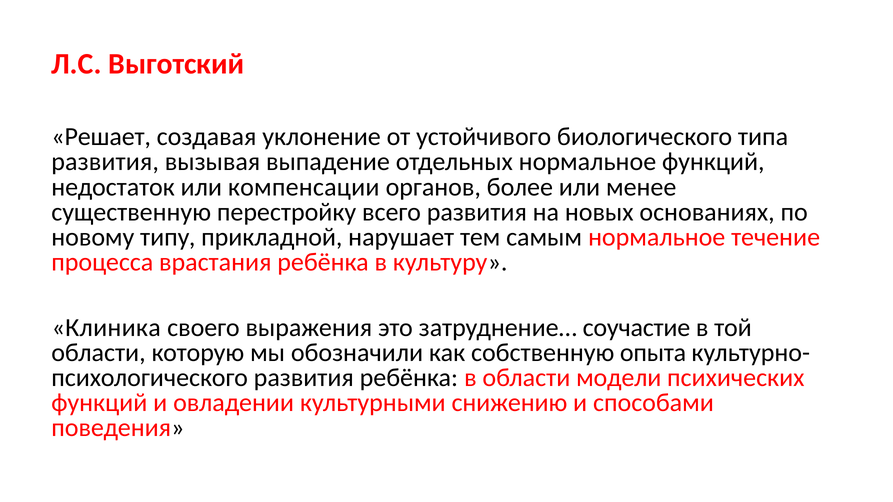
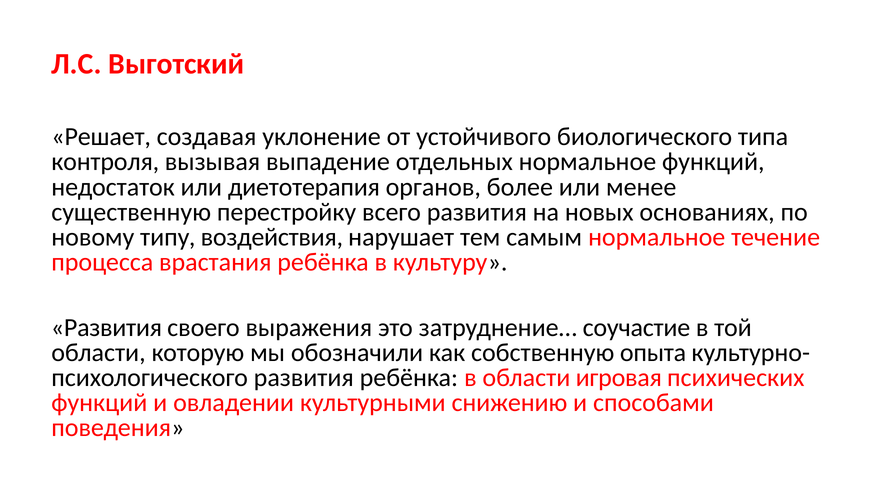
развития at (105, 162): развития -> контроля
компенсации: компенсации -> диетотерапия
прикладной: прикладной -> воздействия
Клиника at (106, 328): Клиника -> Развития
модели: модели -> игровая
